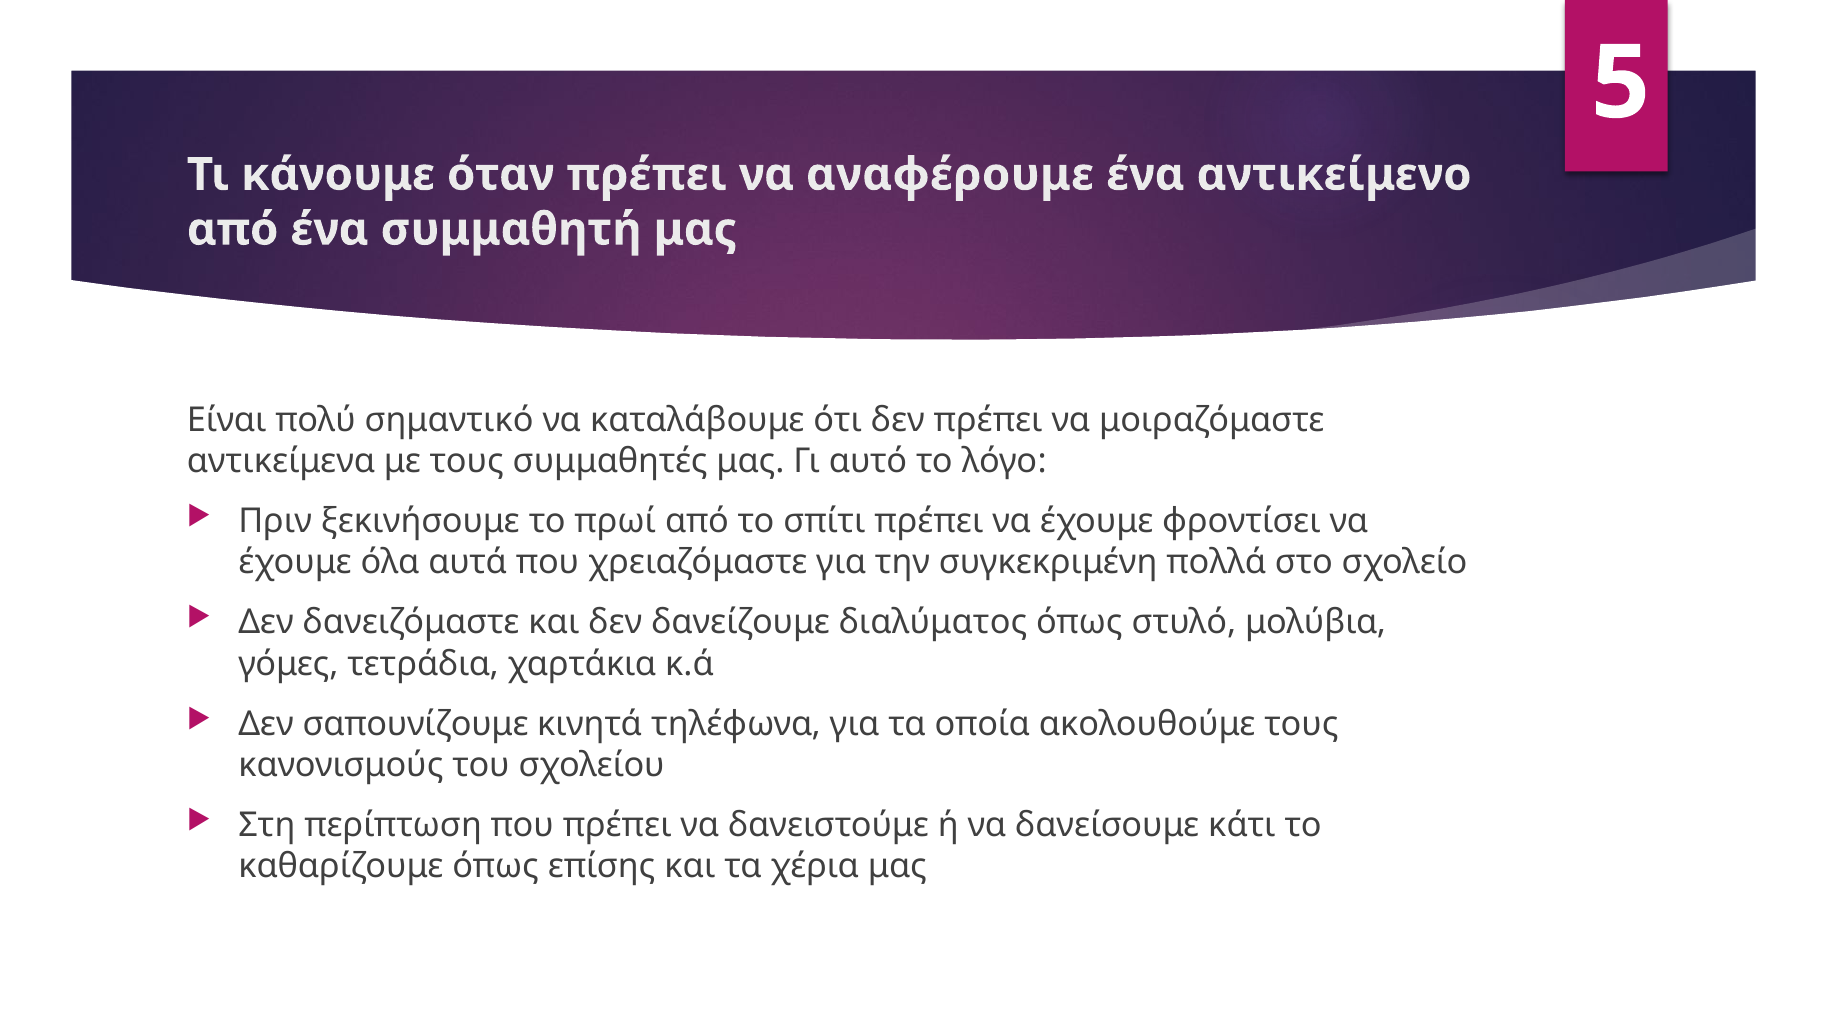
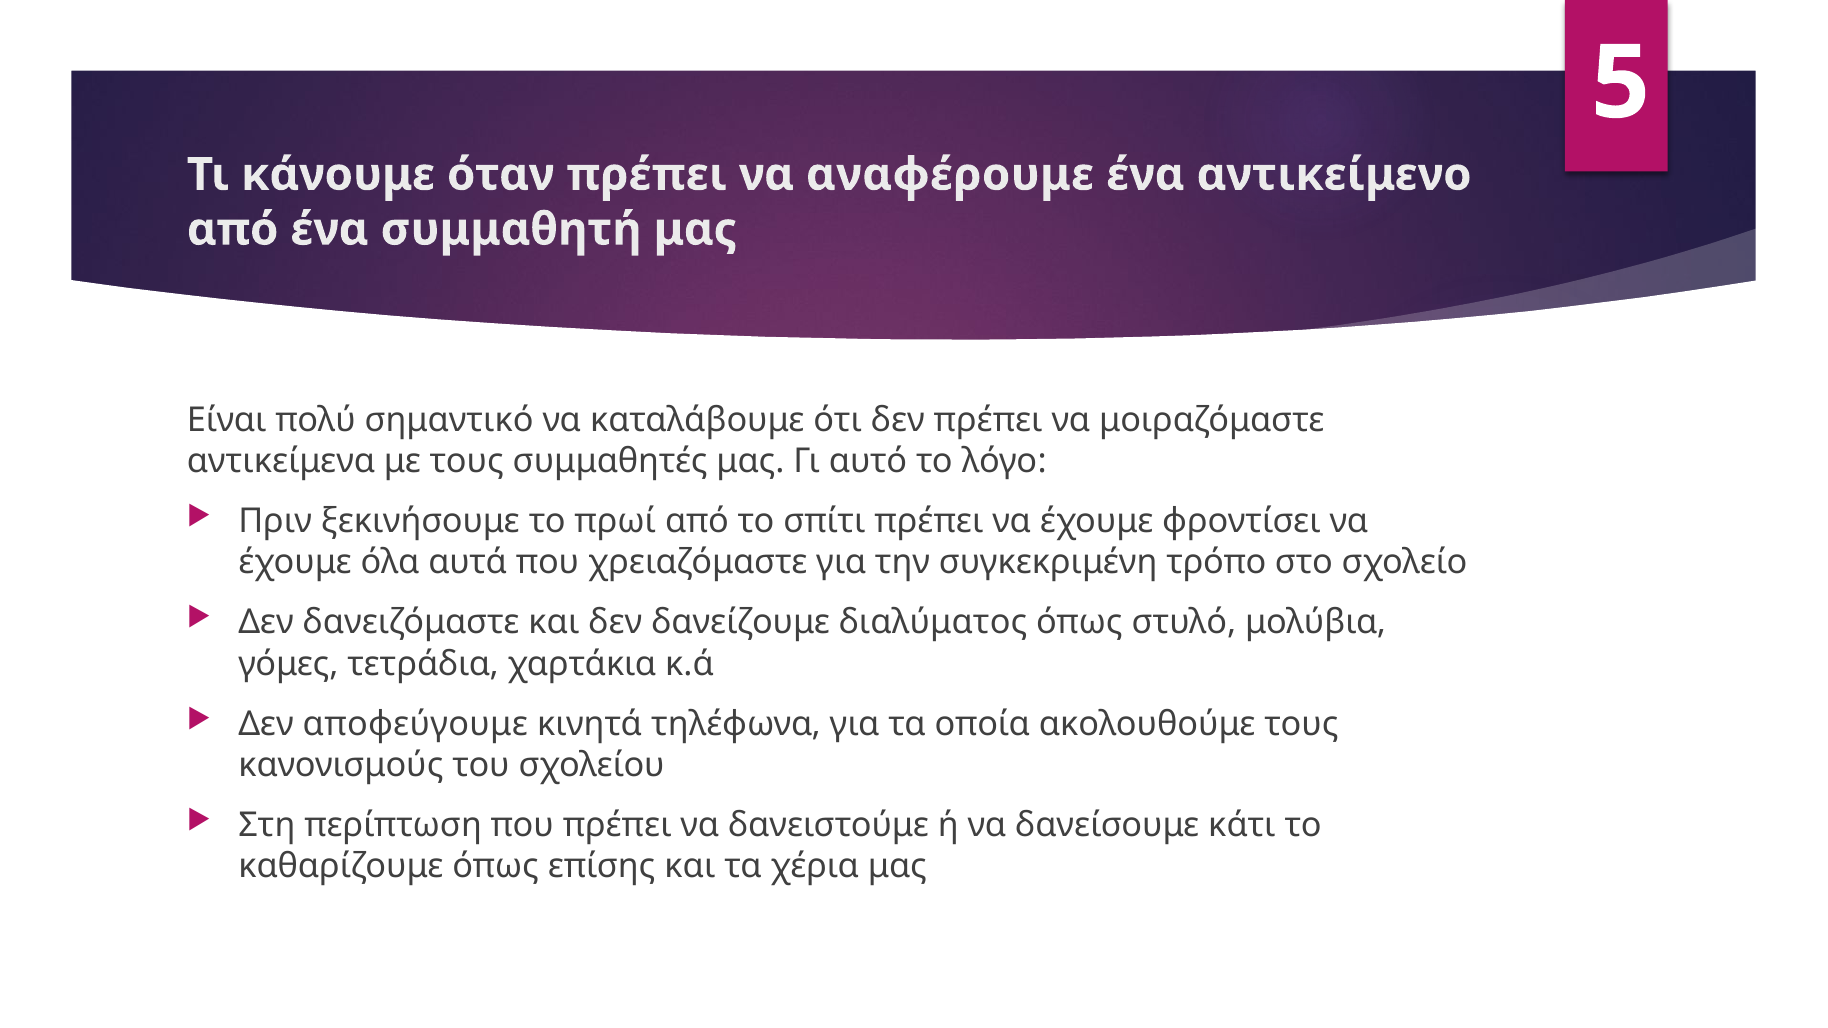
πολλά: πολλά -> τρόπο
σαπουνίζουμε: σαπουνίζουμε -> αποφεύγουμε
